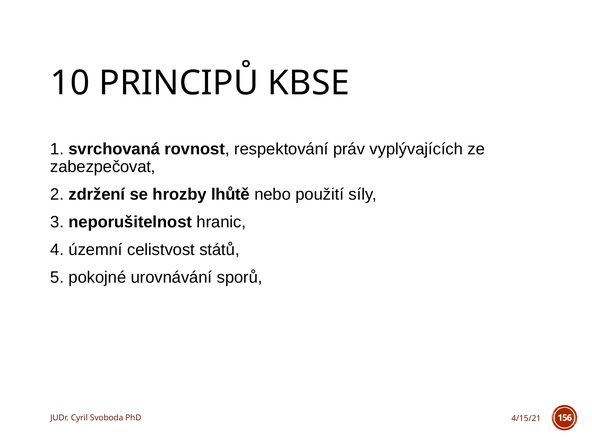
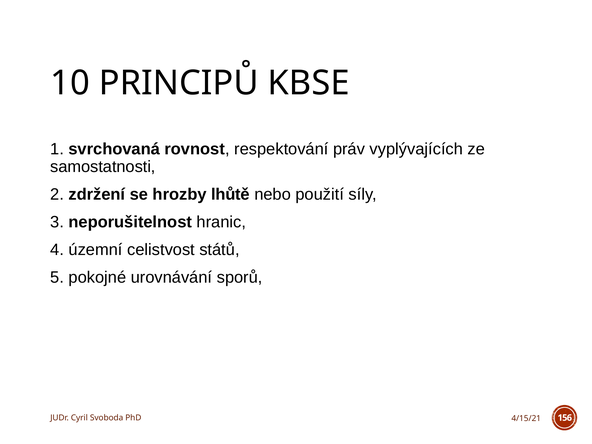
zabezpečovat: zabezpečovat -> samostatnosti
